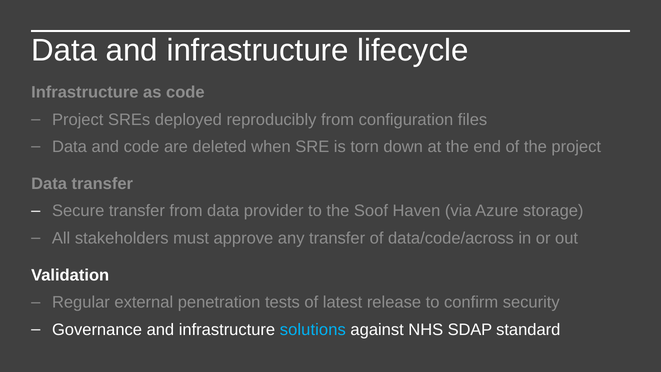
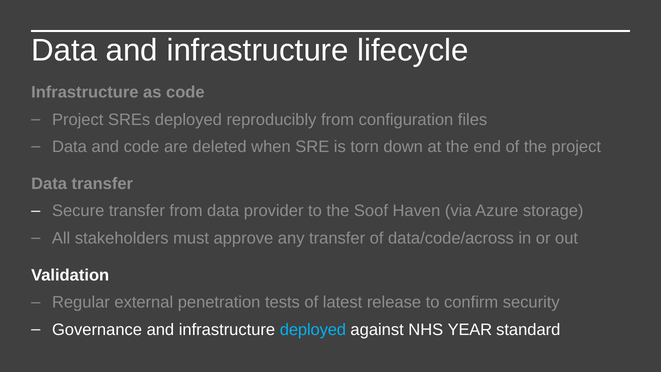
infrastructure solutions: solutions -> deployed
SDAP: SDAP -> YEAR
